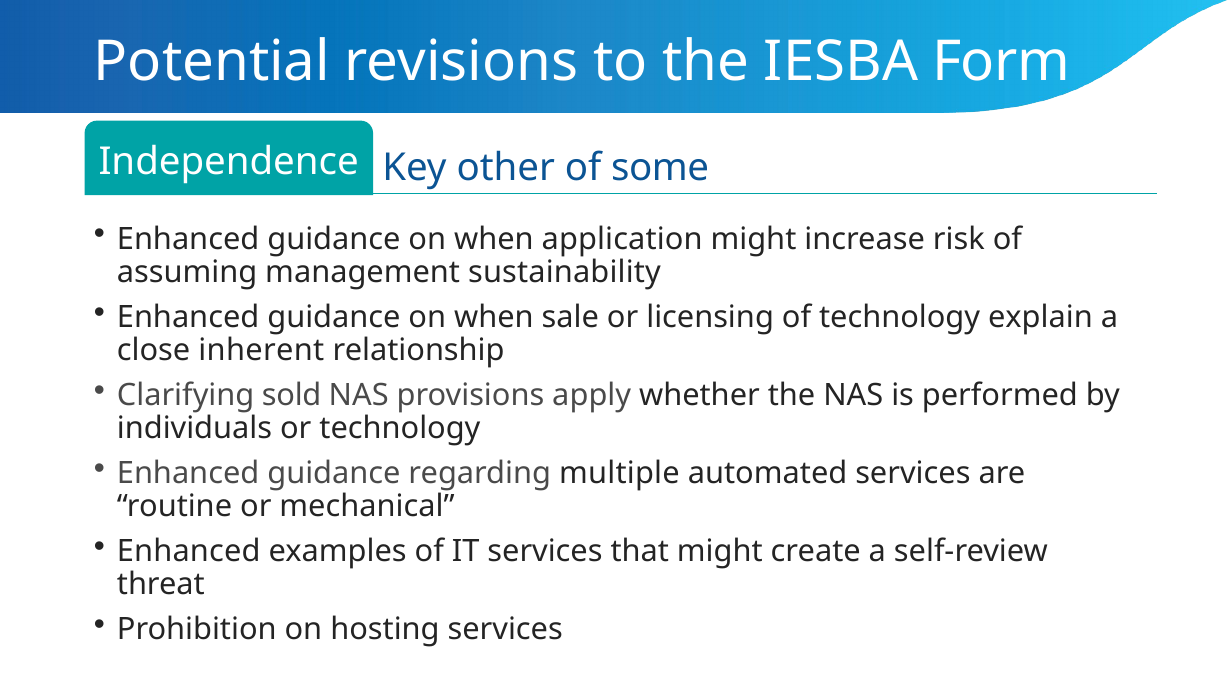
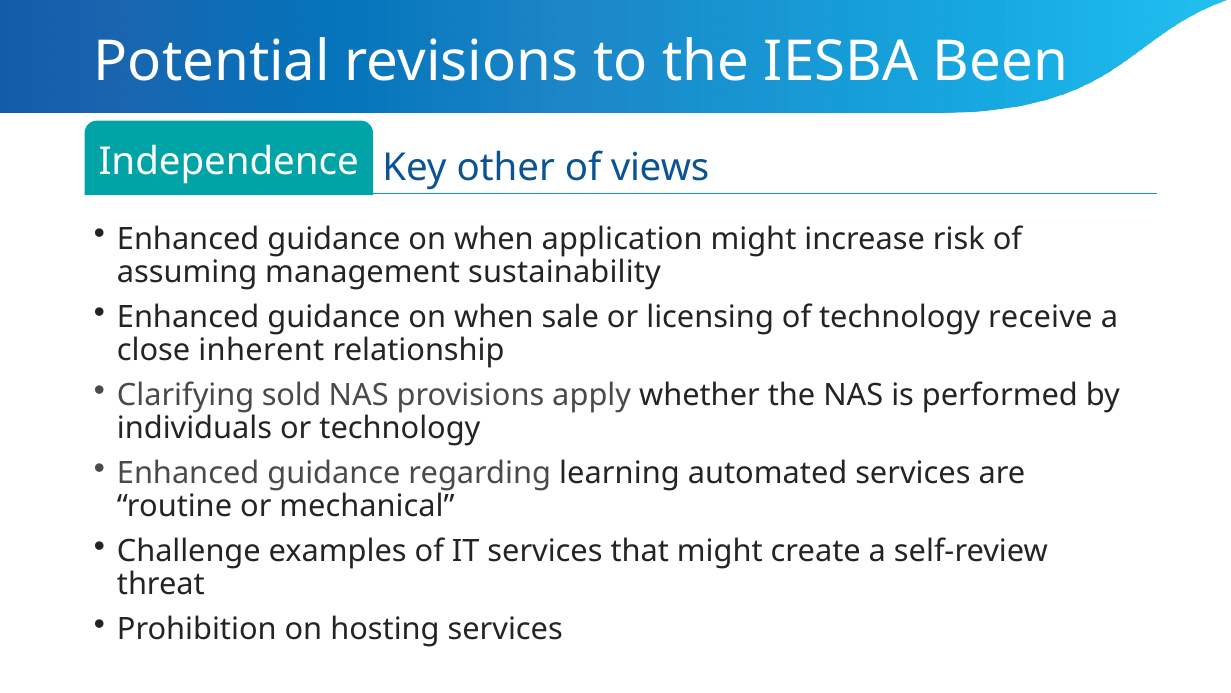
Form: Form -> Been
some: some -> views
explain: explain -> receive
multiple: multiple -> learning
Enhanced at (189, 551): Enhanced -> Challenge
